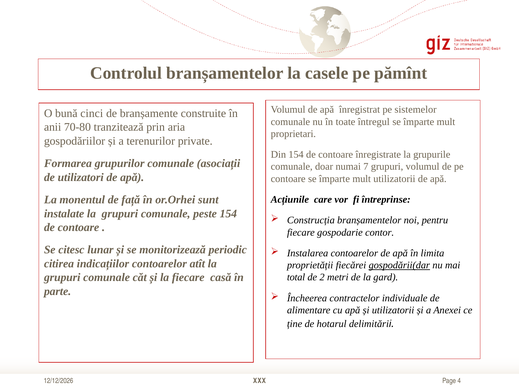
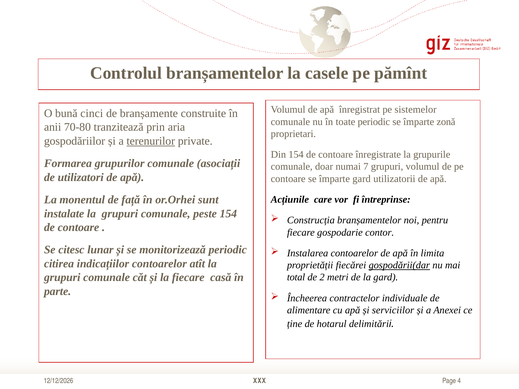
toate întregul: întregul -> periodic
mult at (446, 122): mult -> zonă
terenurilor underline: none -> present
contoare se împarte mult: mult -> gard
și utilizatorii: utilizatorii -> serviciilor
